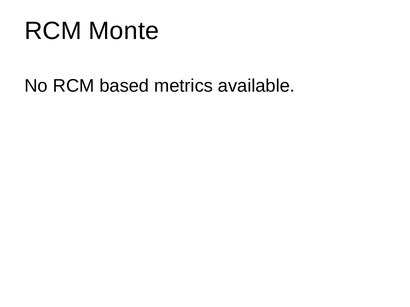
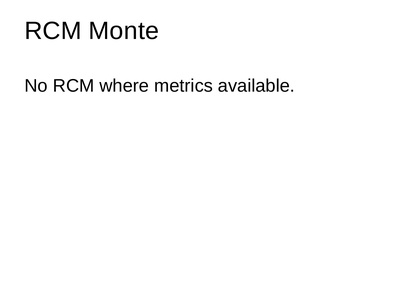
based: based -> where
